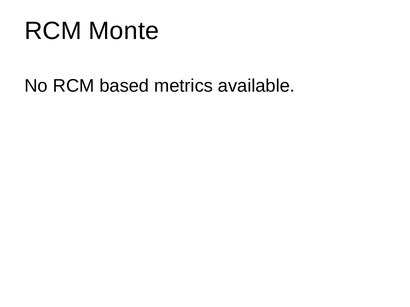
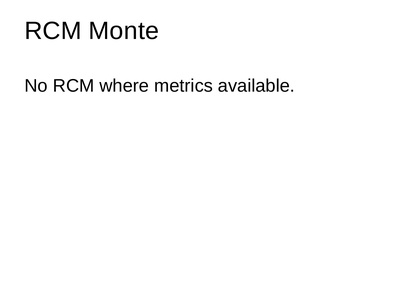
based: based -> where
